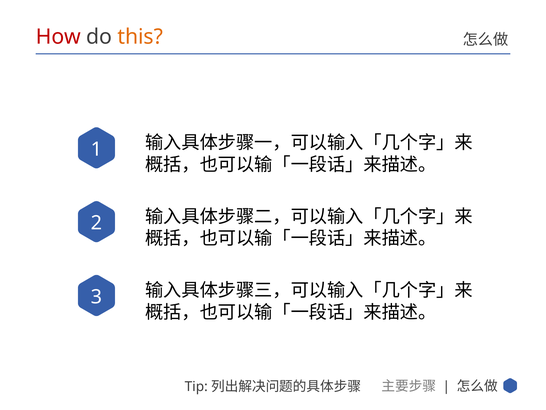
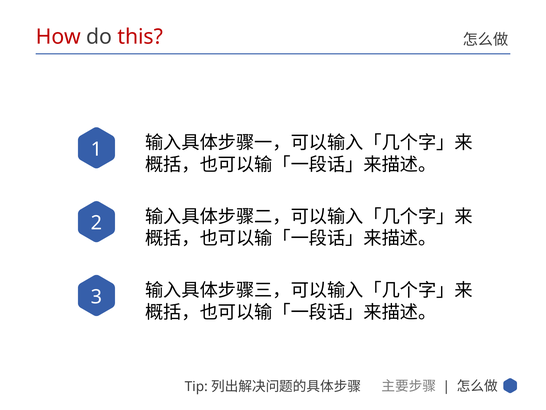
this colour: orange -> red
